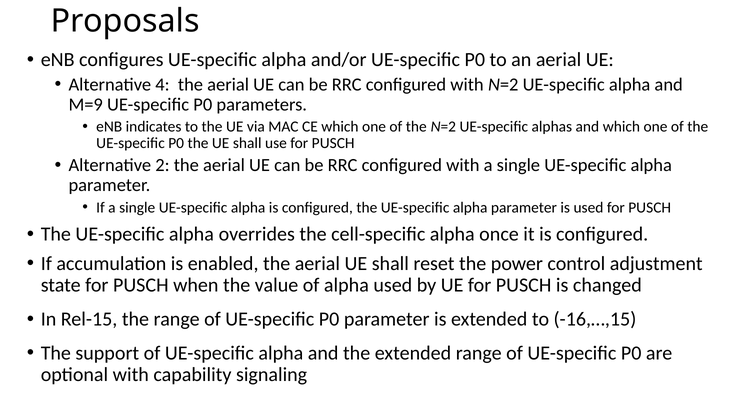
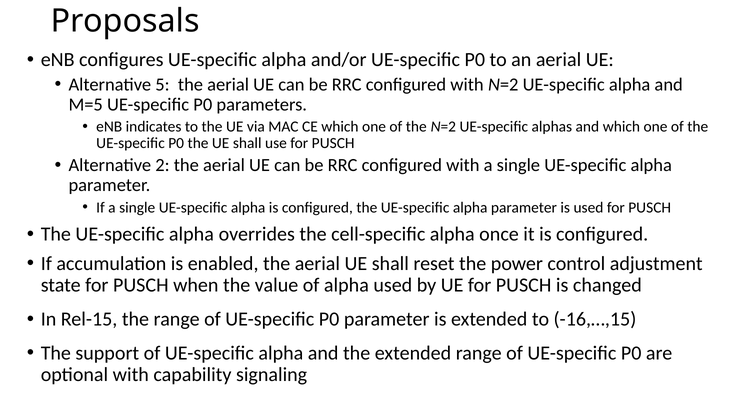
4: 4 -> 5
M=9: M=9 -> M=5
